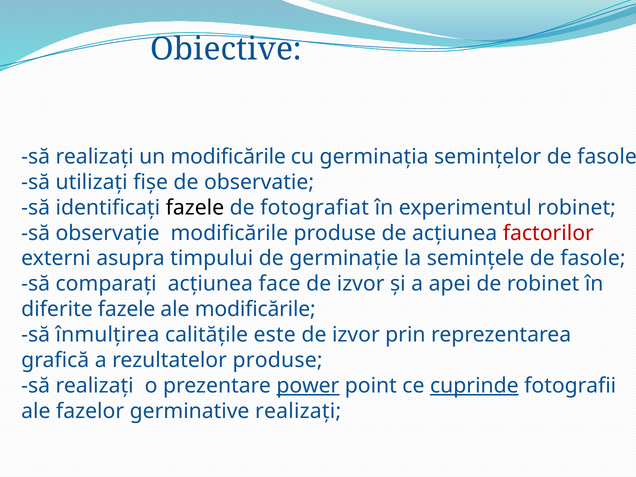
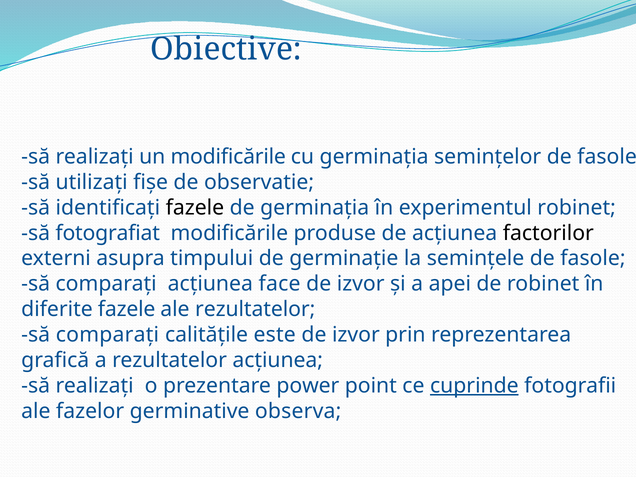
de fotografiat: fotografiat -> germinația
observație: observație -> fotografiat
factorilor colour: red -> black
ale modificările: modificările -> rezultatelor
înmulțirea at (108, 335): înmulțirea -> comparați
rezultatelor produse: produse -> acțiunea
power underline: present -> none
germinative realizați: realizați -> observa
